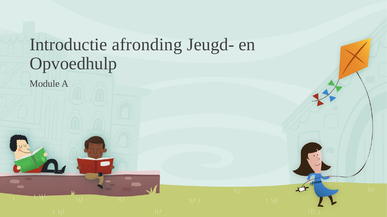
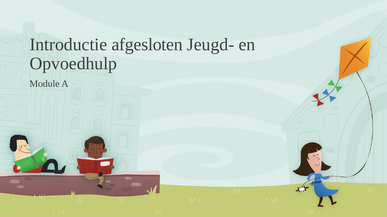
afronding: afronding -> afgesloten
